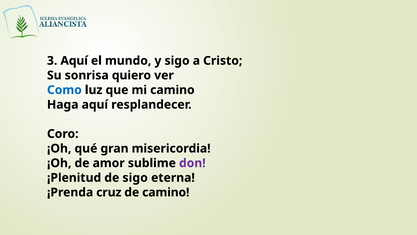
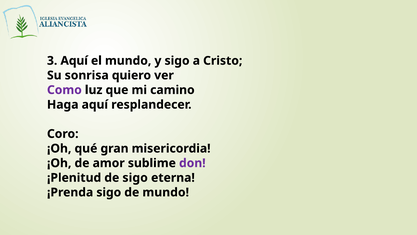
Como colour: blue -> purple
¡Prenda cruz: cruz -> sigo
de camino: camino -> mundo
